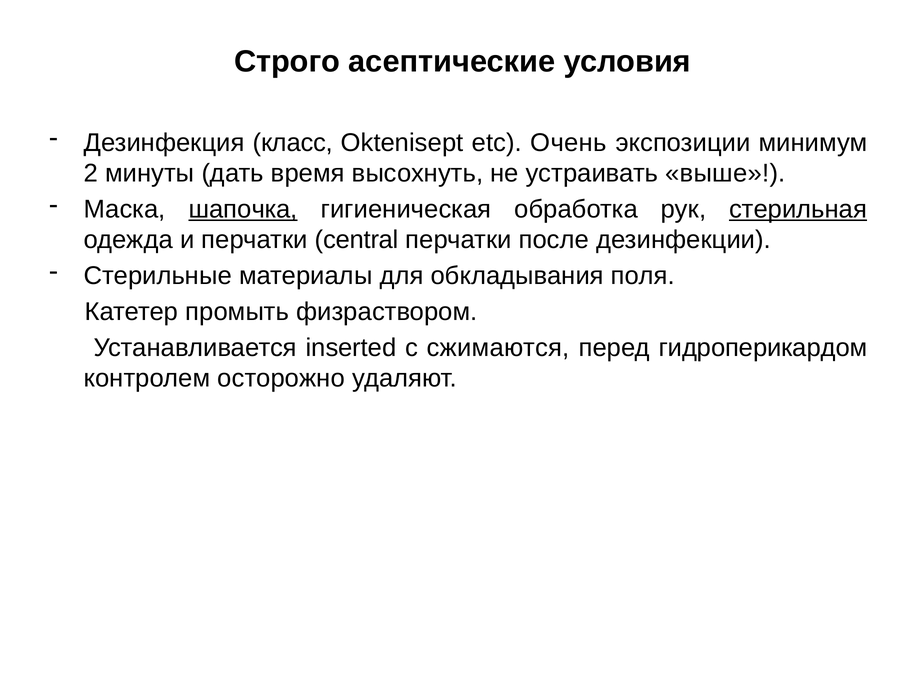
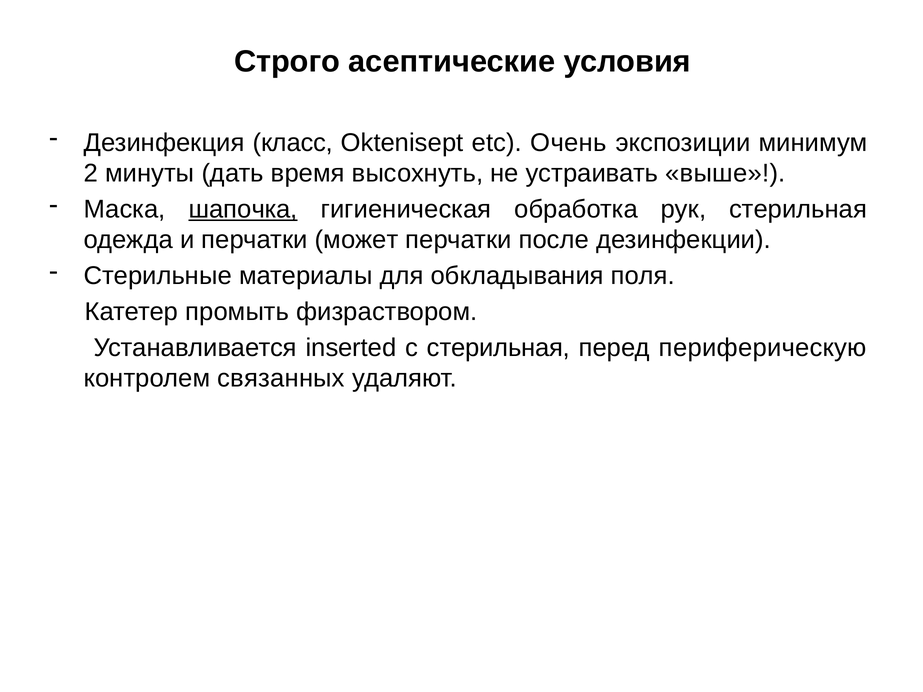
стерильная at (798, 209) underline: present -> none
central: central -> может
с сжимаются: сжимаются -> стерильная
гидроперикардом: гидроперикардом -> периферическую
осторожно: осторожно -> связанных
